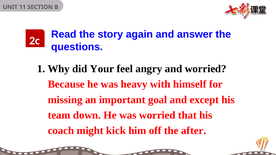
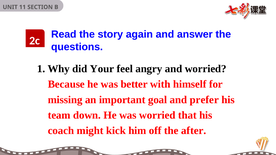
heavy: heavy -> better
except: except -> prefer
